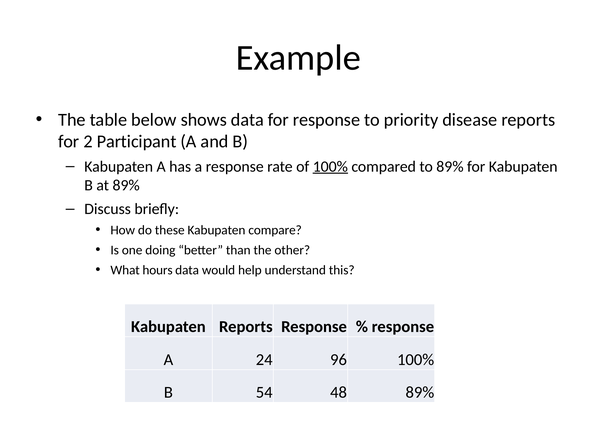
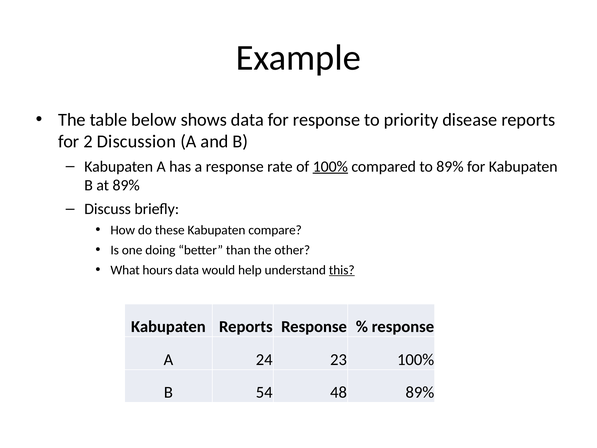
Participant: Participant -> Discussion
this underline: none -> present
96: 96 -> 23
